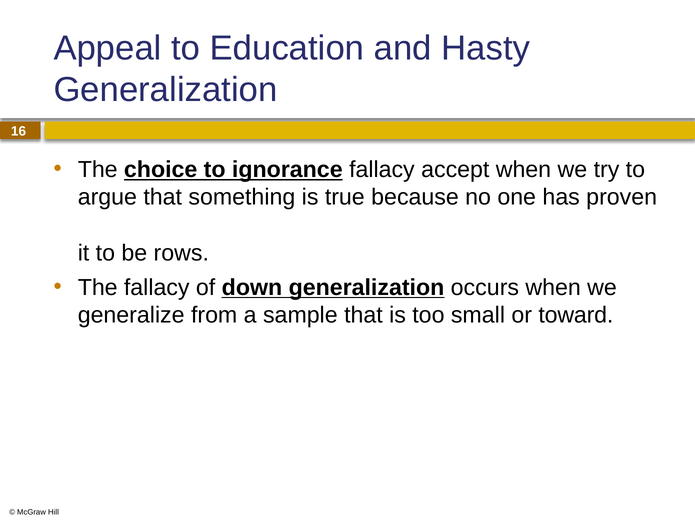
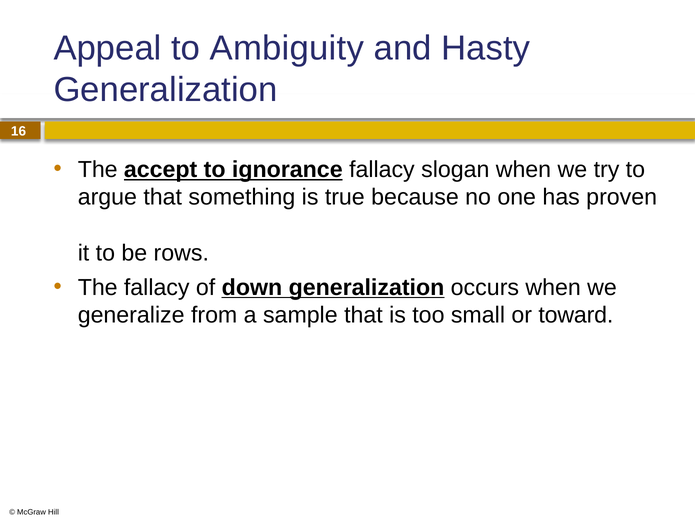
Education: Education -> Ambiguity
choice: choice -> accept
accept: accept -> slogan
